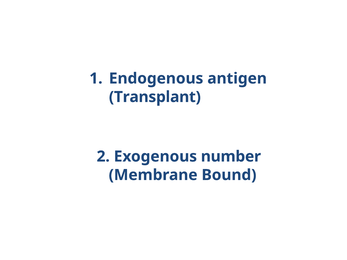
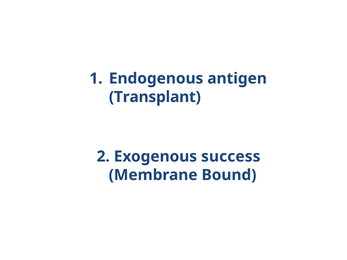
number: number -> success
